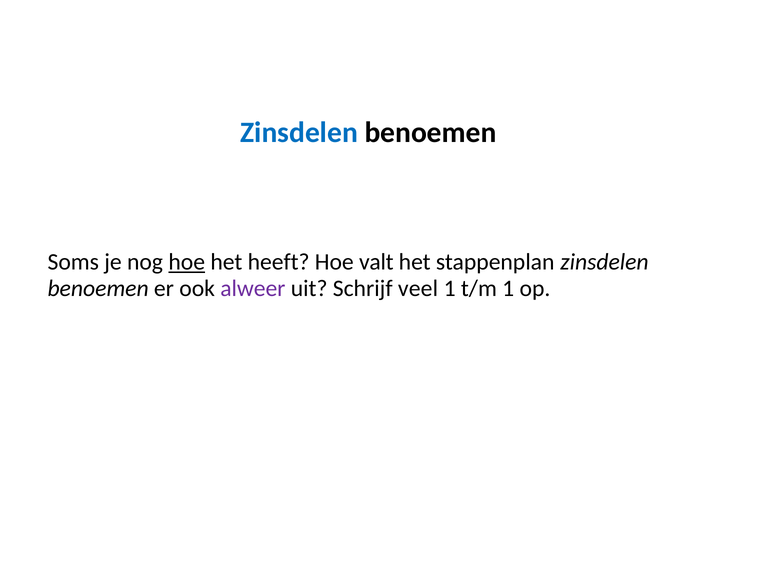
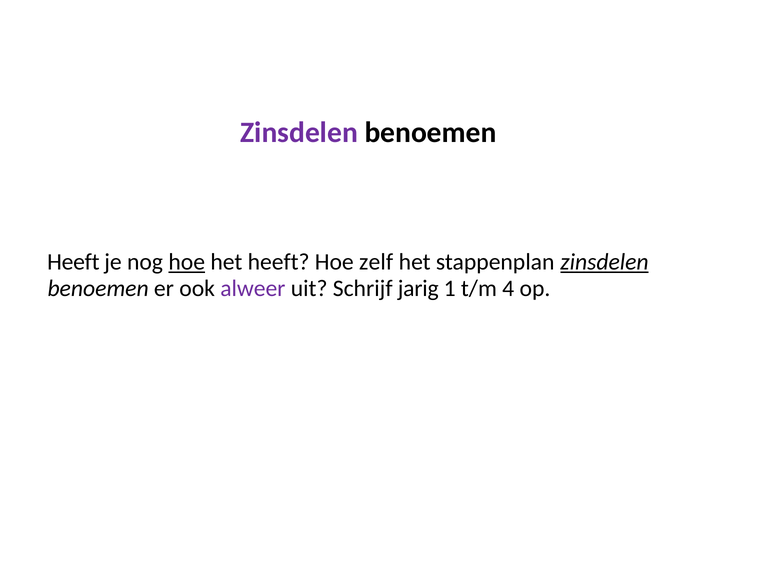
Zinsdelen at (299, 133) colour: blue -> purple
Soms at (73, 262): Soms -> Heeft
valt: valt -> zelf
zinsdelen at (604, 262) underline: none -> present
veel: veel -> jarig
t/m 1: 1 -> 4
